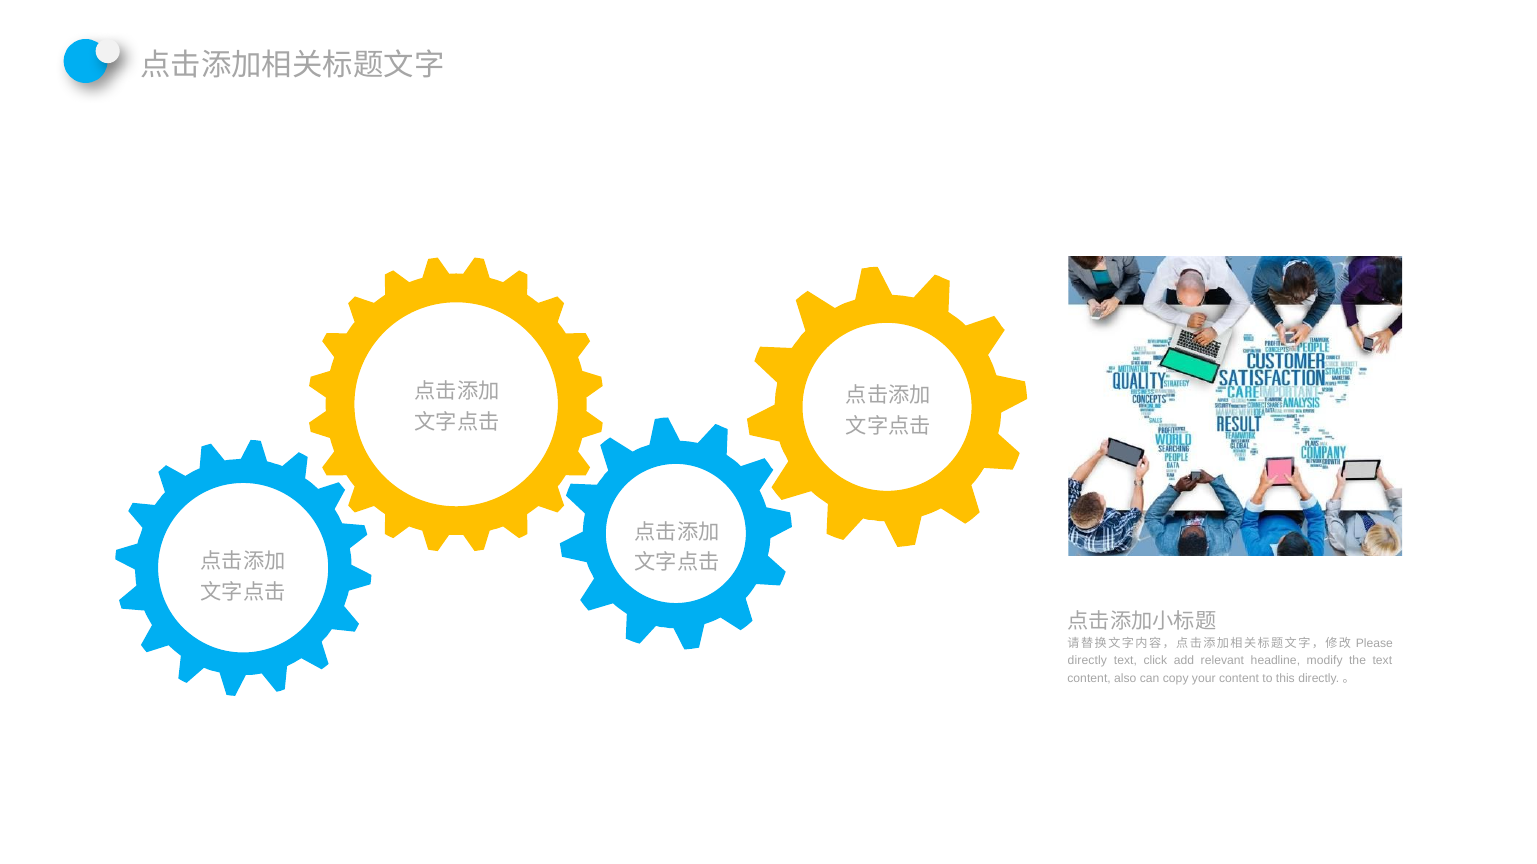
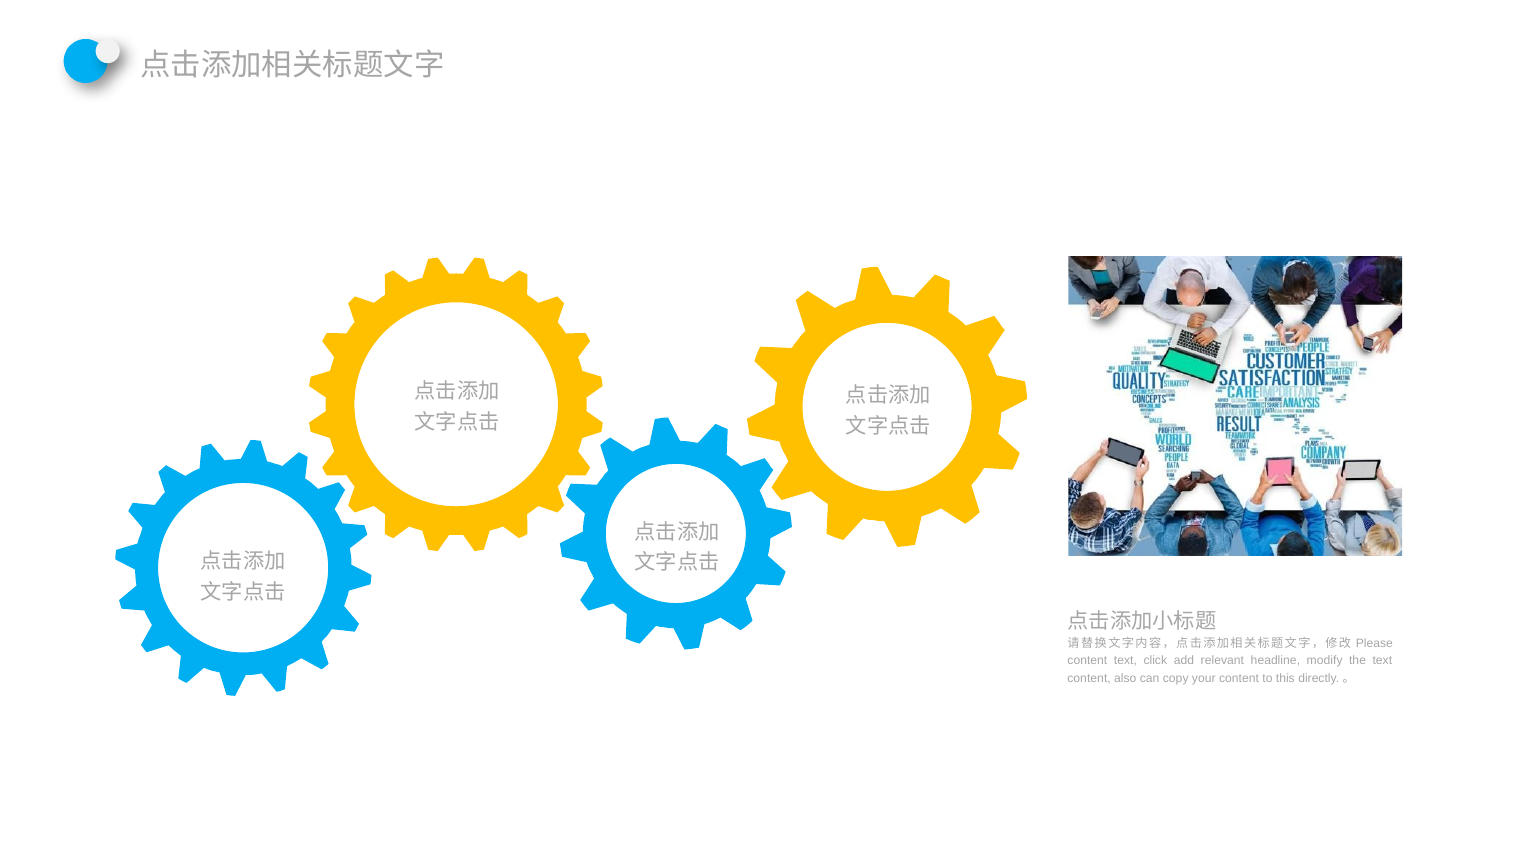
directly at (1087, 661): directly -> content
